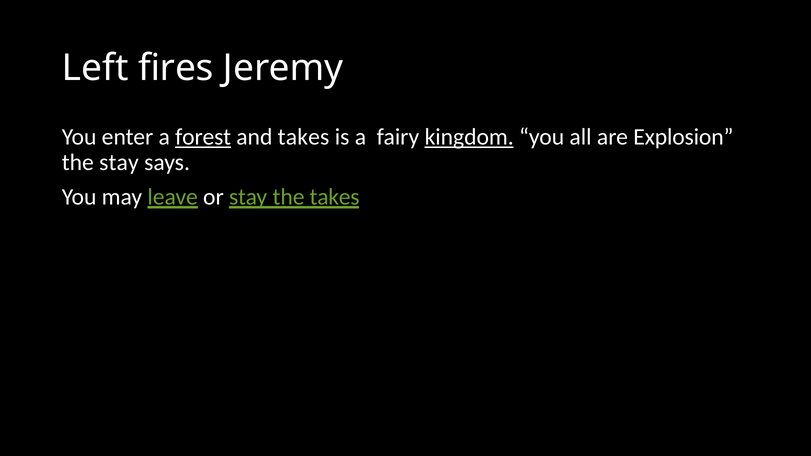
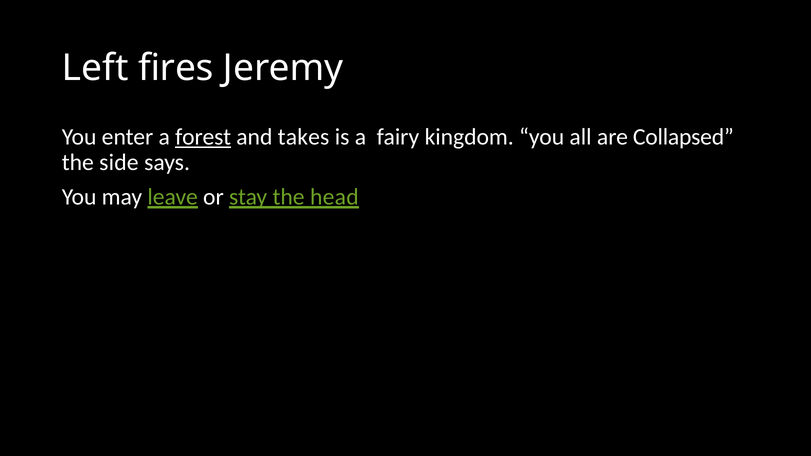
kingdom underline: present -> none
Explosion: Explosion -> Collapsed
the stay: stay -> side
the takes: takes -> head
